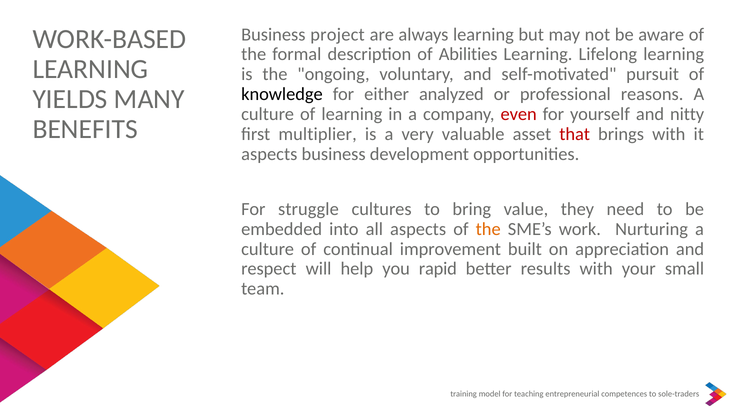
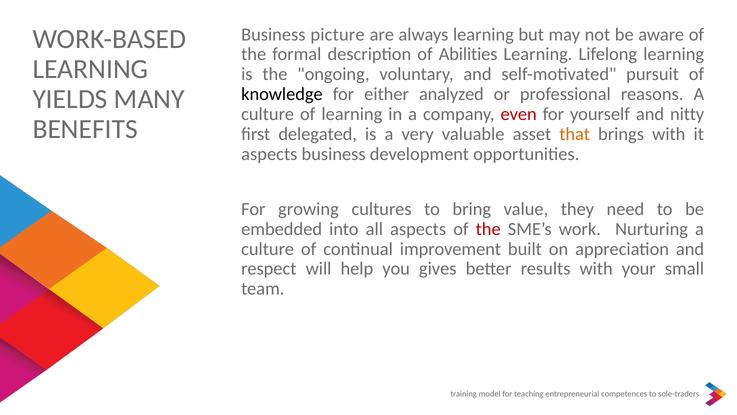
project: project -> picture
multiplier: multiplier -> delegated
that colour: red -> orange
struggle: struggle -> growing
the at (488, 229) colour: orange -> red
rapid: rapid -> gives
